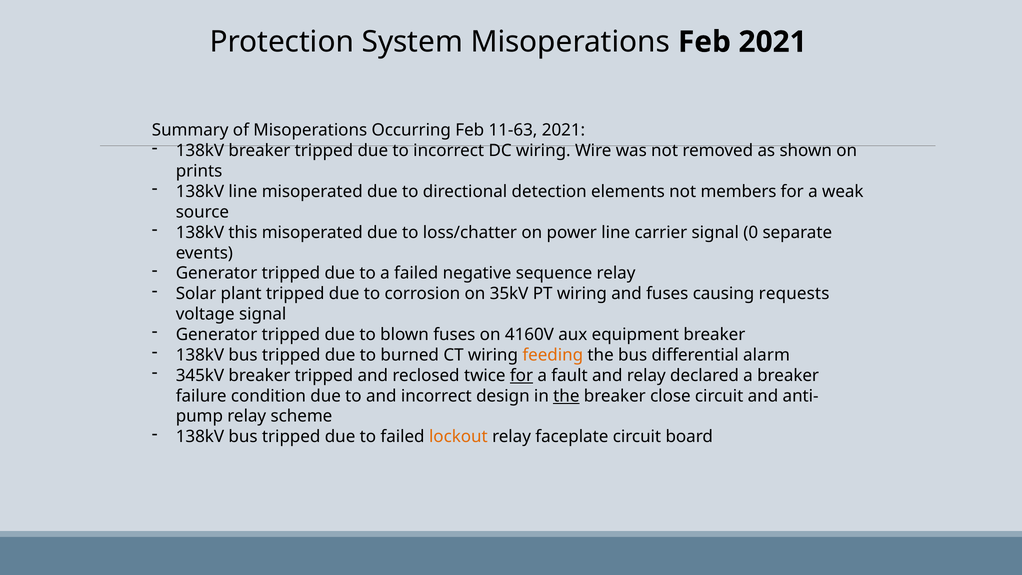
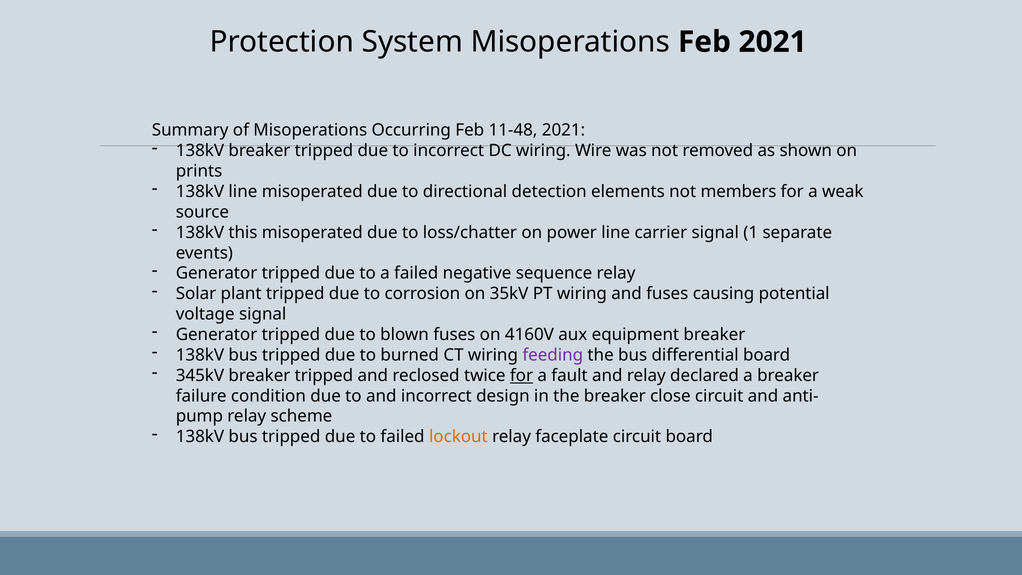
11-63: 11-63 -> 11-48
0: 0 -> 1
requests: requests -> potential
feeding colour: orange -> purple
differential alarm: alarm -> board
the at (566, 396) underline: present -> none
